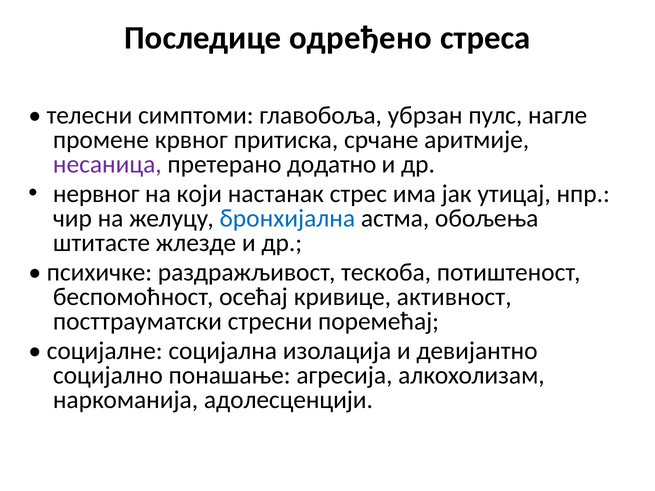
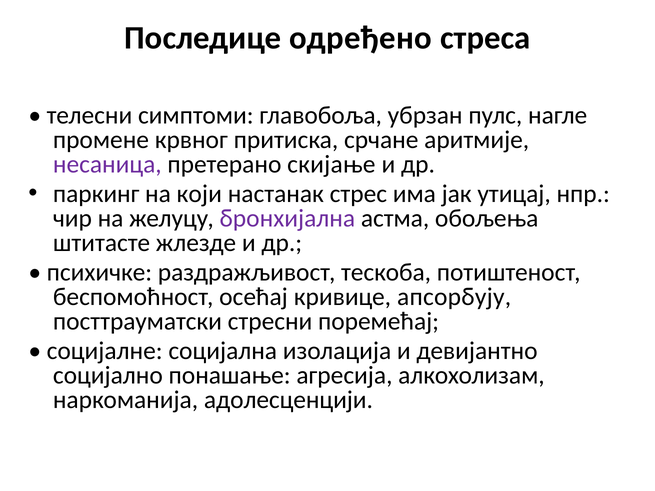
додатно: додатно -> скијање
нервног: нервног -> паркинг
бронхијална colour: blue -> purple
активност: активност -> апсорбују
